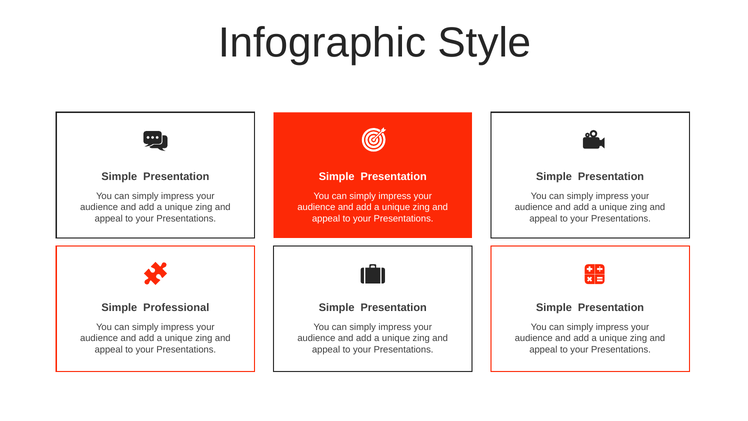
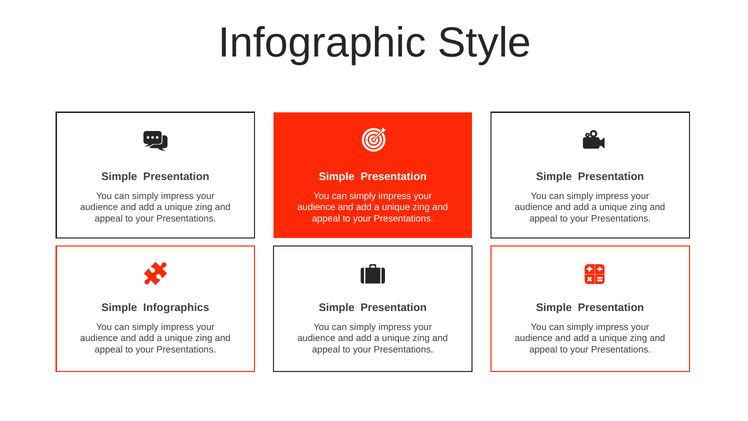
Professional: Professional -> Infographics
